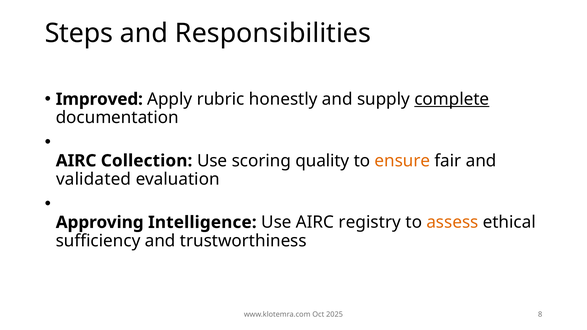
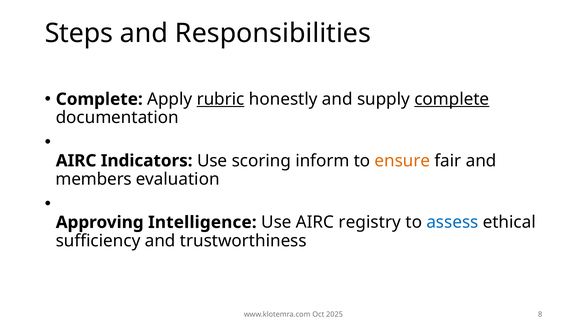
Improved at (99, 99): Improved -> Complete
rubric underline: none -> present
Collection: Collection -> Indicators
quality: quality -> inform
validated: validated -> members
assess colour: orange -> blue
